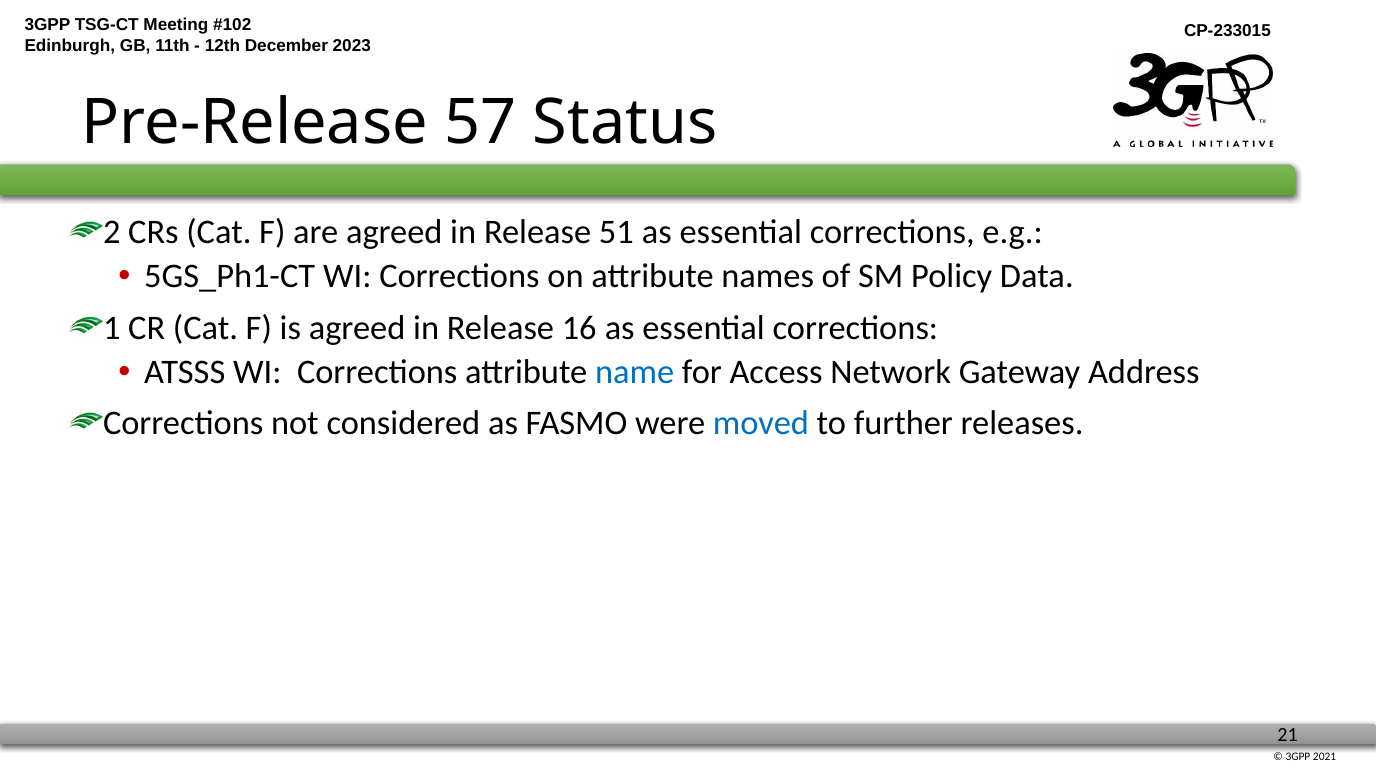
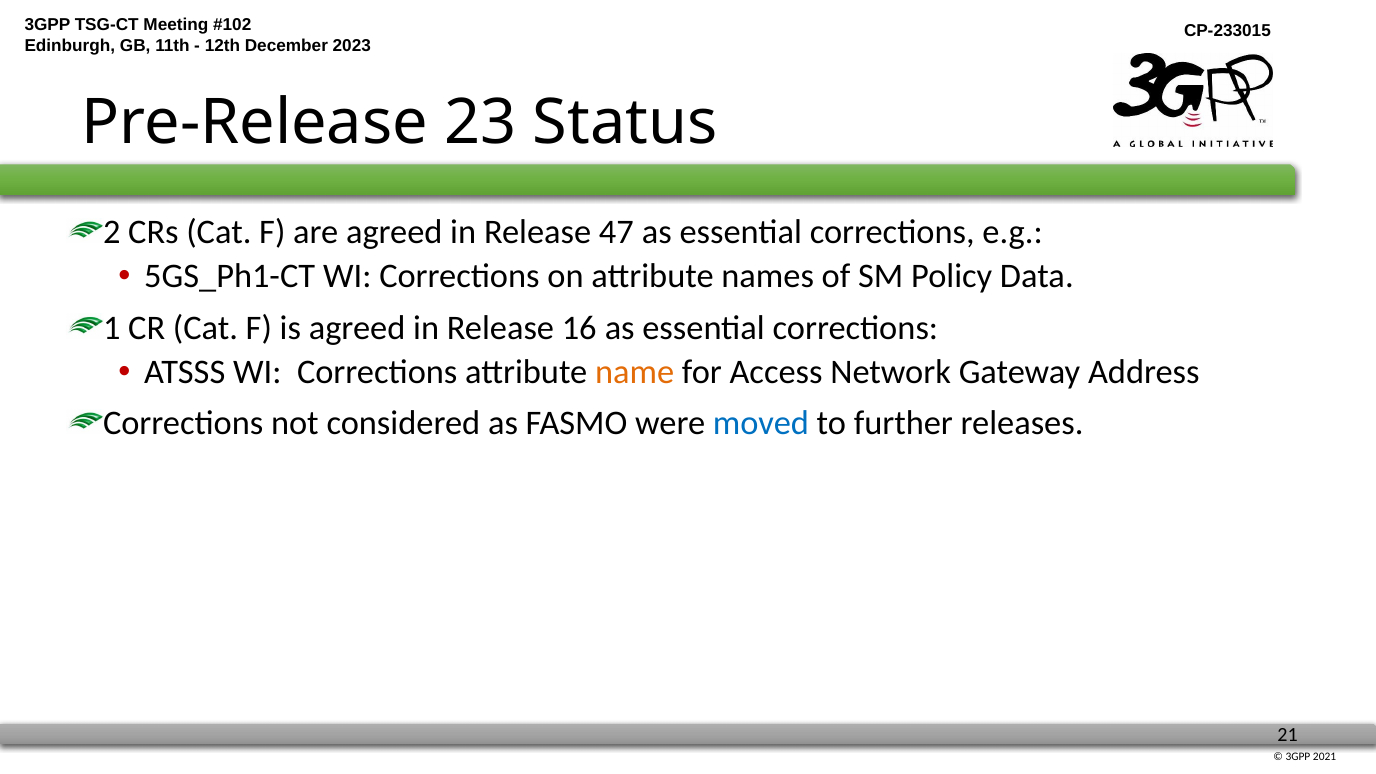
57: 57 -> 23
51: 51 -> 47
name colour: blue -> orange
